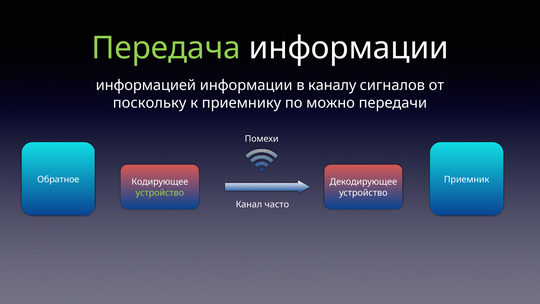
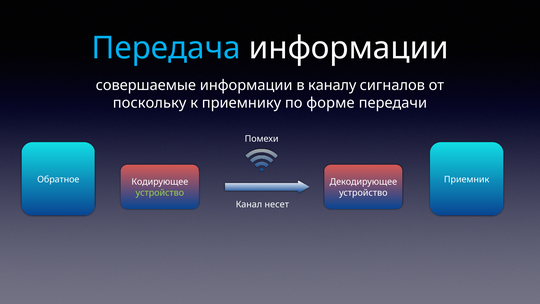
Передача colour: light green -> light blue
информацией: информацией -> совершаемые
можно: можно -> форме
часто: часто -> несет
